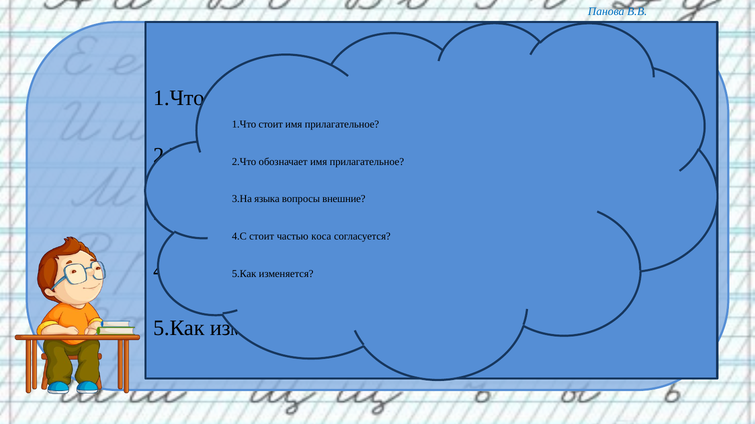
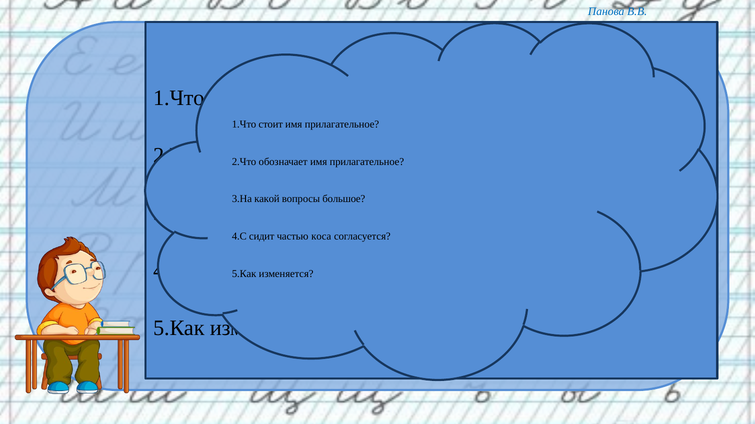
3.На языка: языка -> какой
внешние: внешние -> большое
4.С стоит: стоит -> сидит
